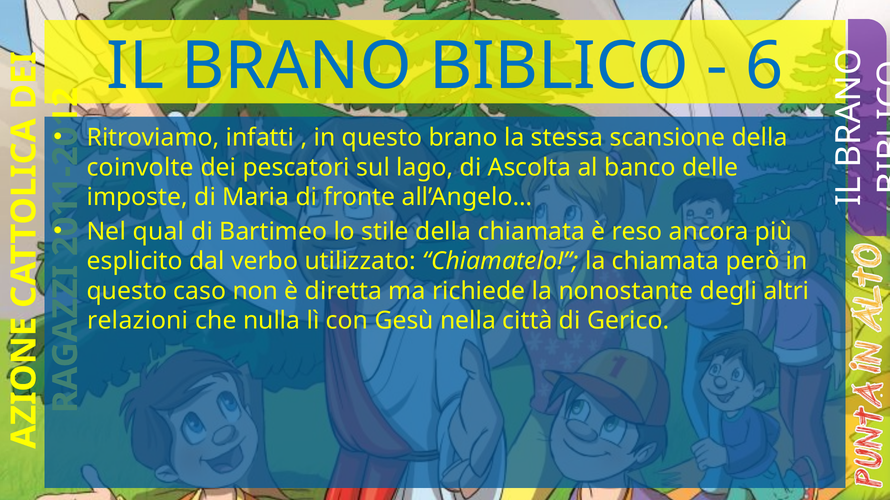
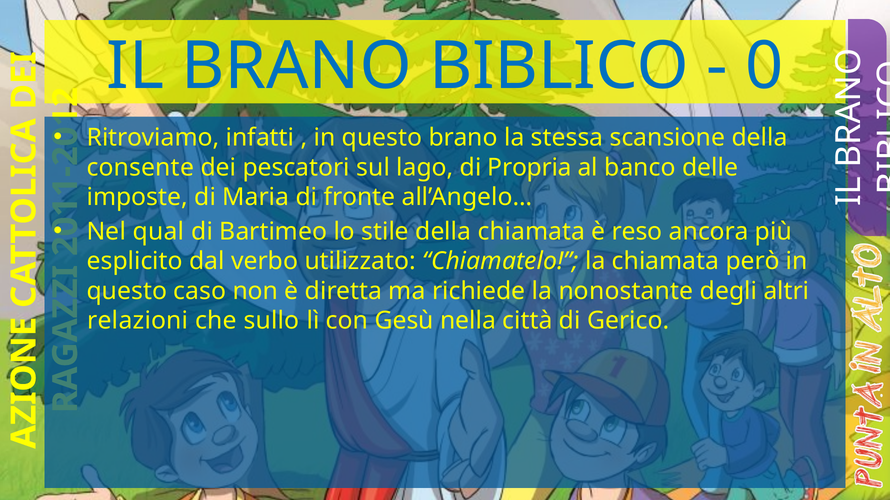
6 at (764, 66): 6 -> 0
coinvolte: coinvolte -> consente
Ascolta: Ascolta -> Propria
nulla: nulla -> sullo
